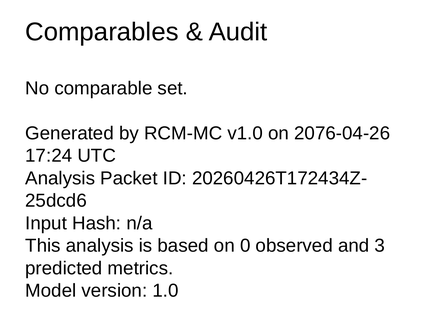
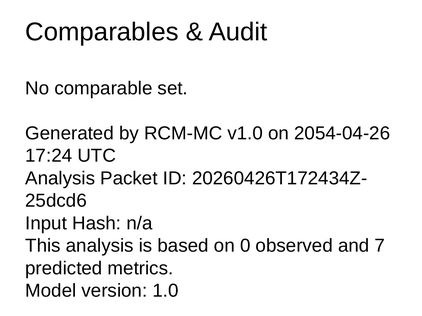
2076-04-26: 2076-04-26 -> 2054-04-26
3: 3 -> 7
